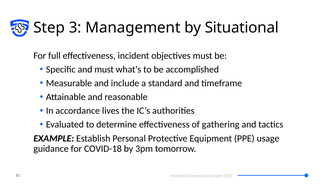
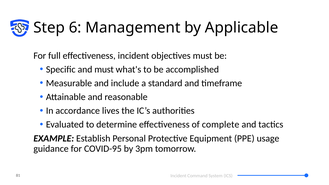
3: 3 -> 6
Situational: Situational -> Applicable
gathering: gathering -> complete
COVID-18: COVID-18 -> COVID-95
